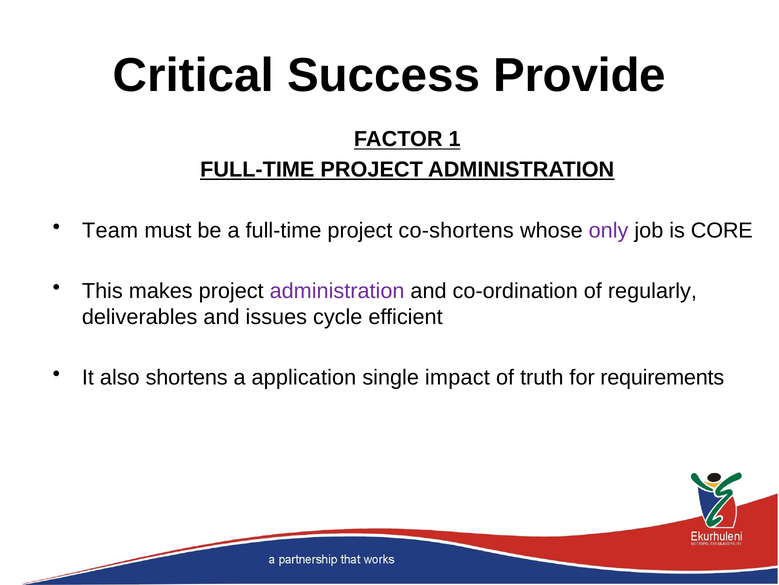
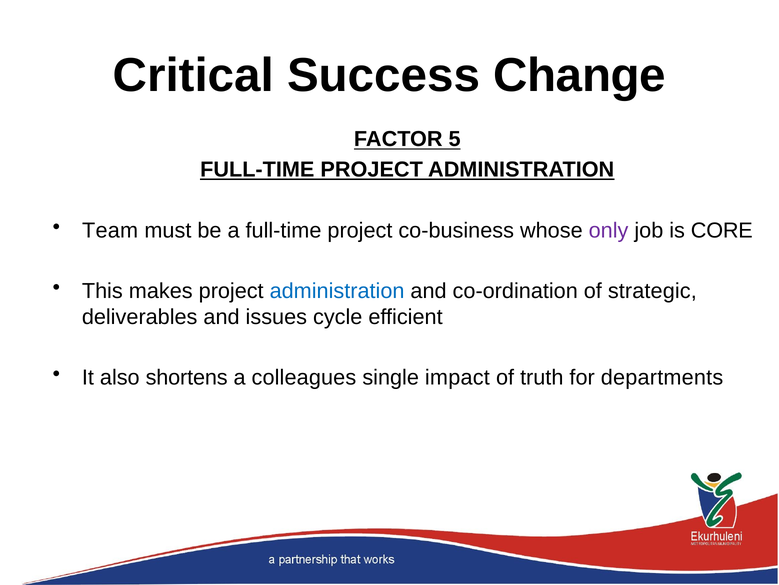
Provide: Provide -> Change
1: 1 -> 5
co-shortens: co-shortens -> co-business
administration at (337, 291) colour: purple -> blue
regularly: regularly -> strategic
application: application -> colleagues
requirements: requirements -> departments
